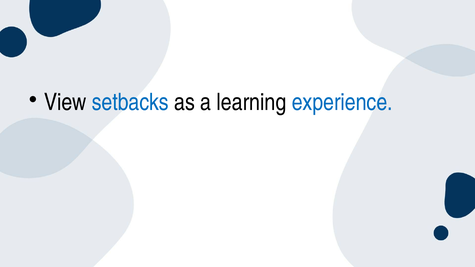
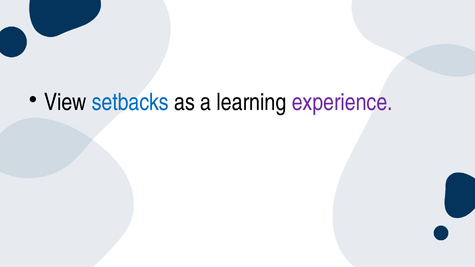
experience colour: blue -> purple
